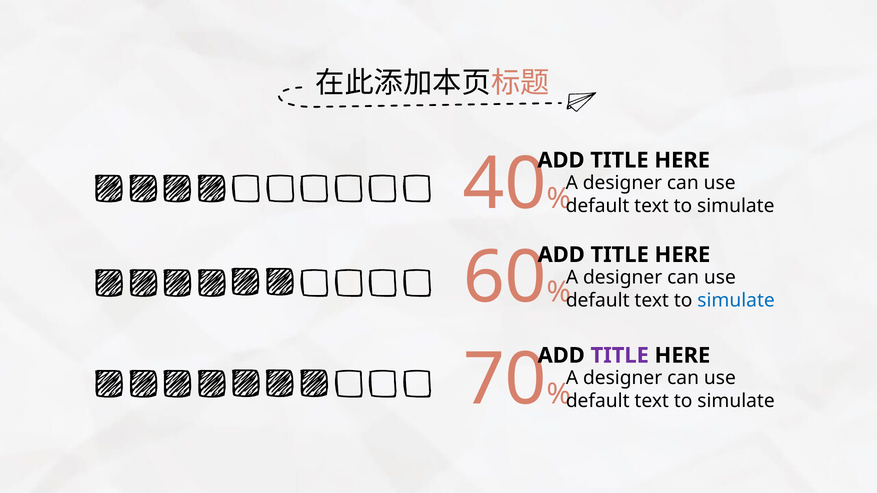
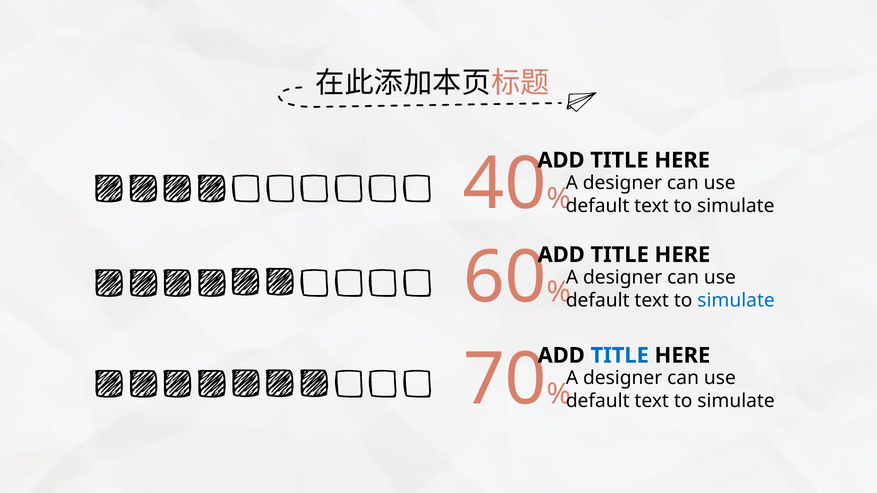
TITLE at (620, 356) colour: purple -> blue
